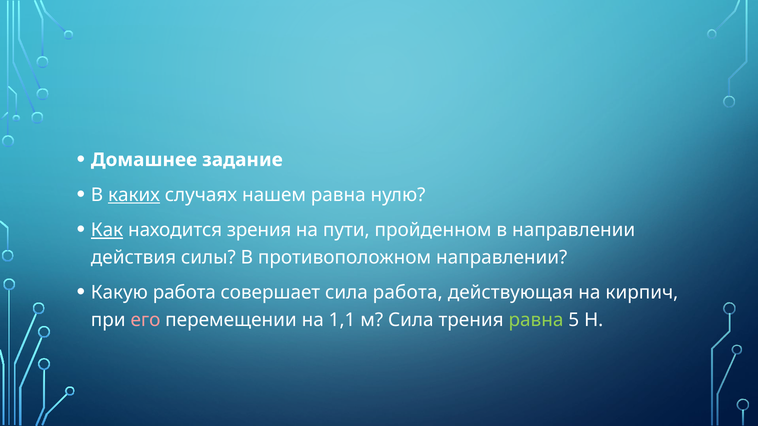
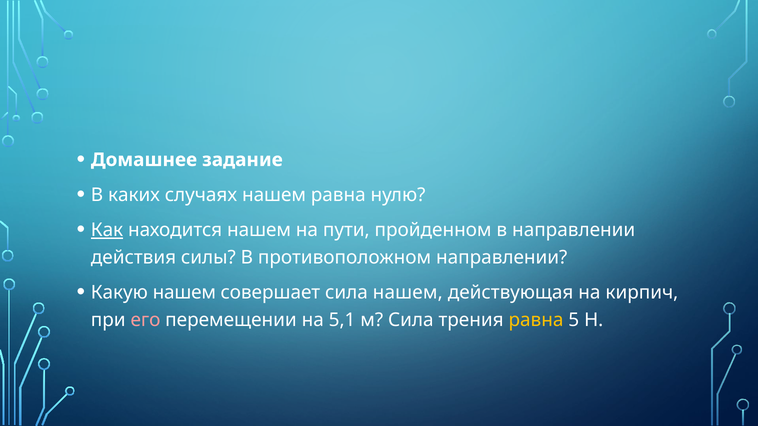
каких underline: present -> none
находится зрения: зрения -> нашем
Какую работа: работа -> нашем
сила работа: работа -> нашем
1,1: 1,1 -> 5,1
равна at (536, 320) colour: light green -> yellow
